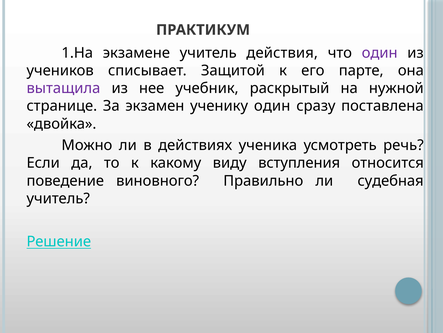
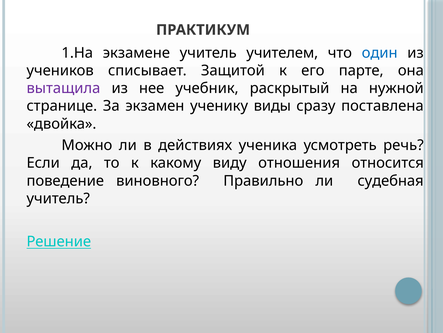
действия: действия -> учителем
один at (380, 53) colour: purple -> blue
ученику один: один -> виды
вступления: вступления -> отношения
